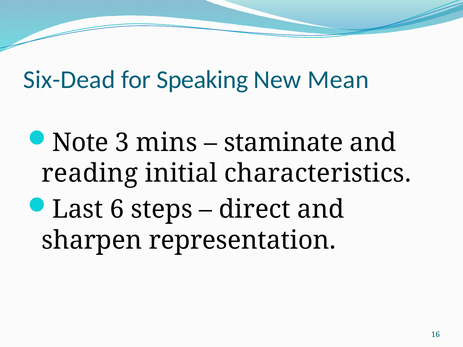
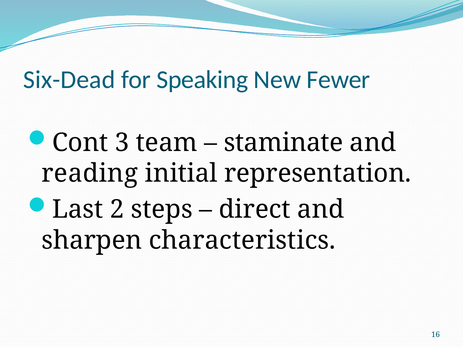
Mean: Mean -> Fewer
Note: Note -> Cont
mins: mins -> team
characteristics: characteristics -> representation
6: 6 -> 2
representation: representation -> characteristics
